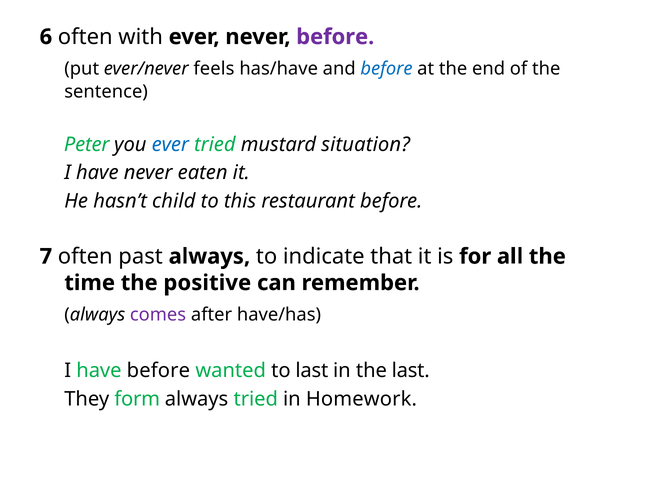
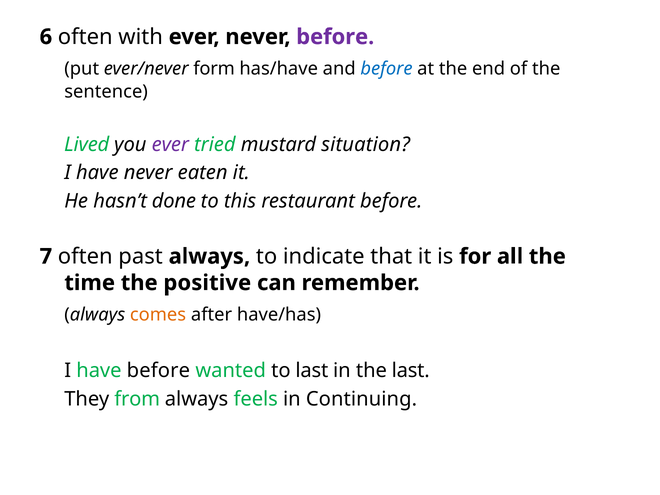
feels: feels -> form
Peter: Peter -> Lived
ever at (170, 145) colour: blue -> purple
child: child -> done
comes colour: purple -> orange
form: form -> from
always tried: tried -> feels
Homework: Homework -> Continuing
